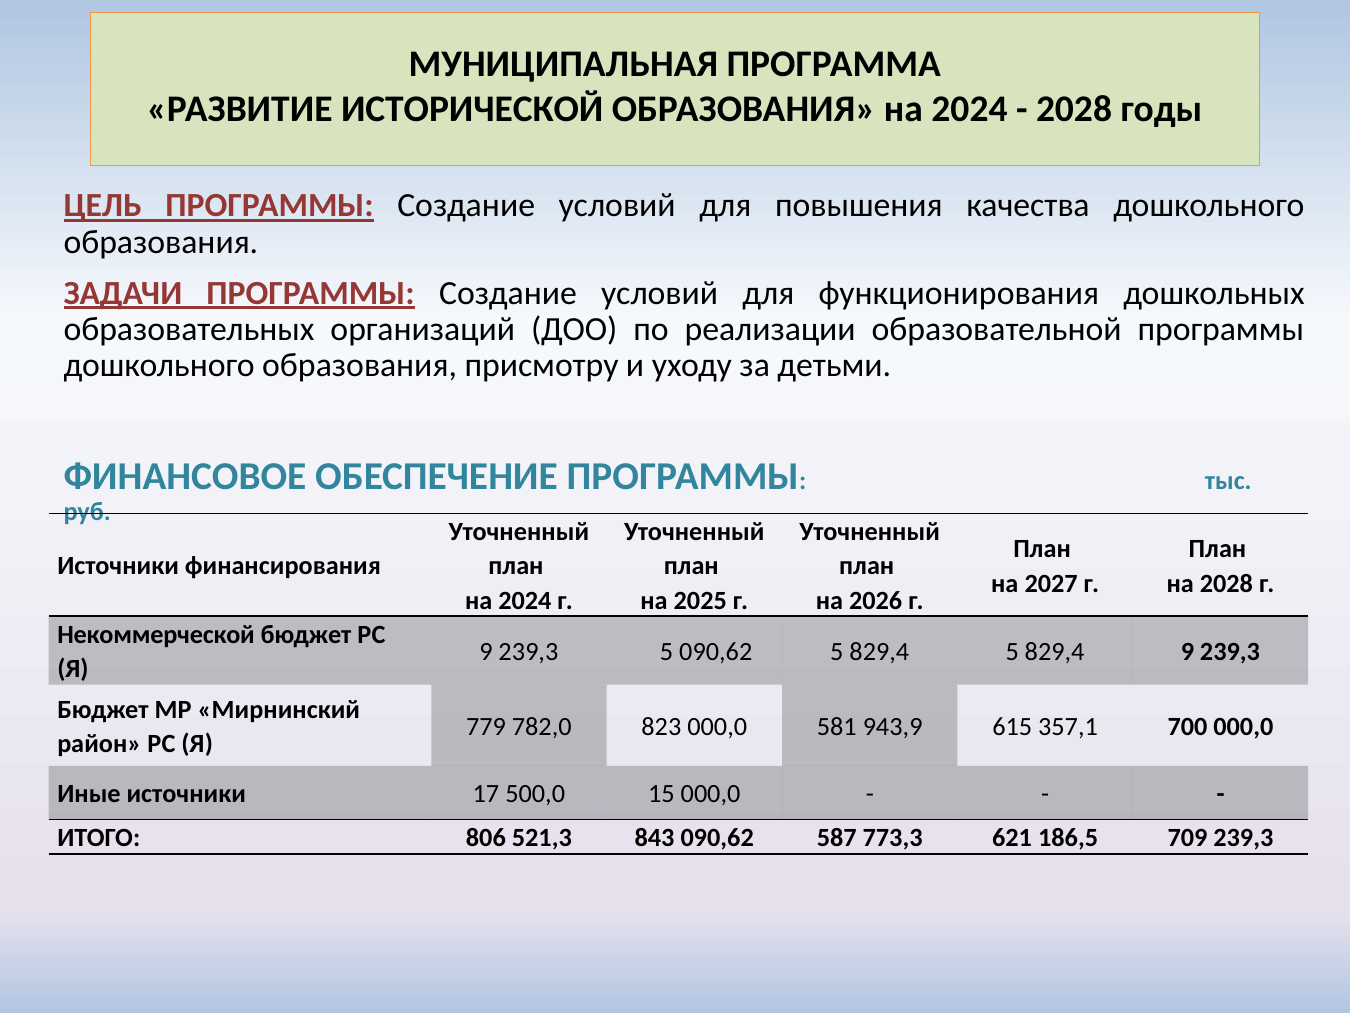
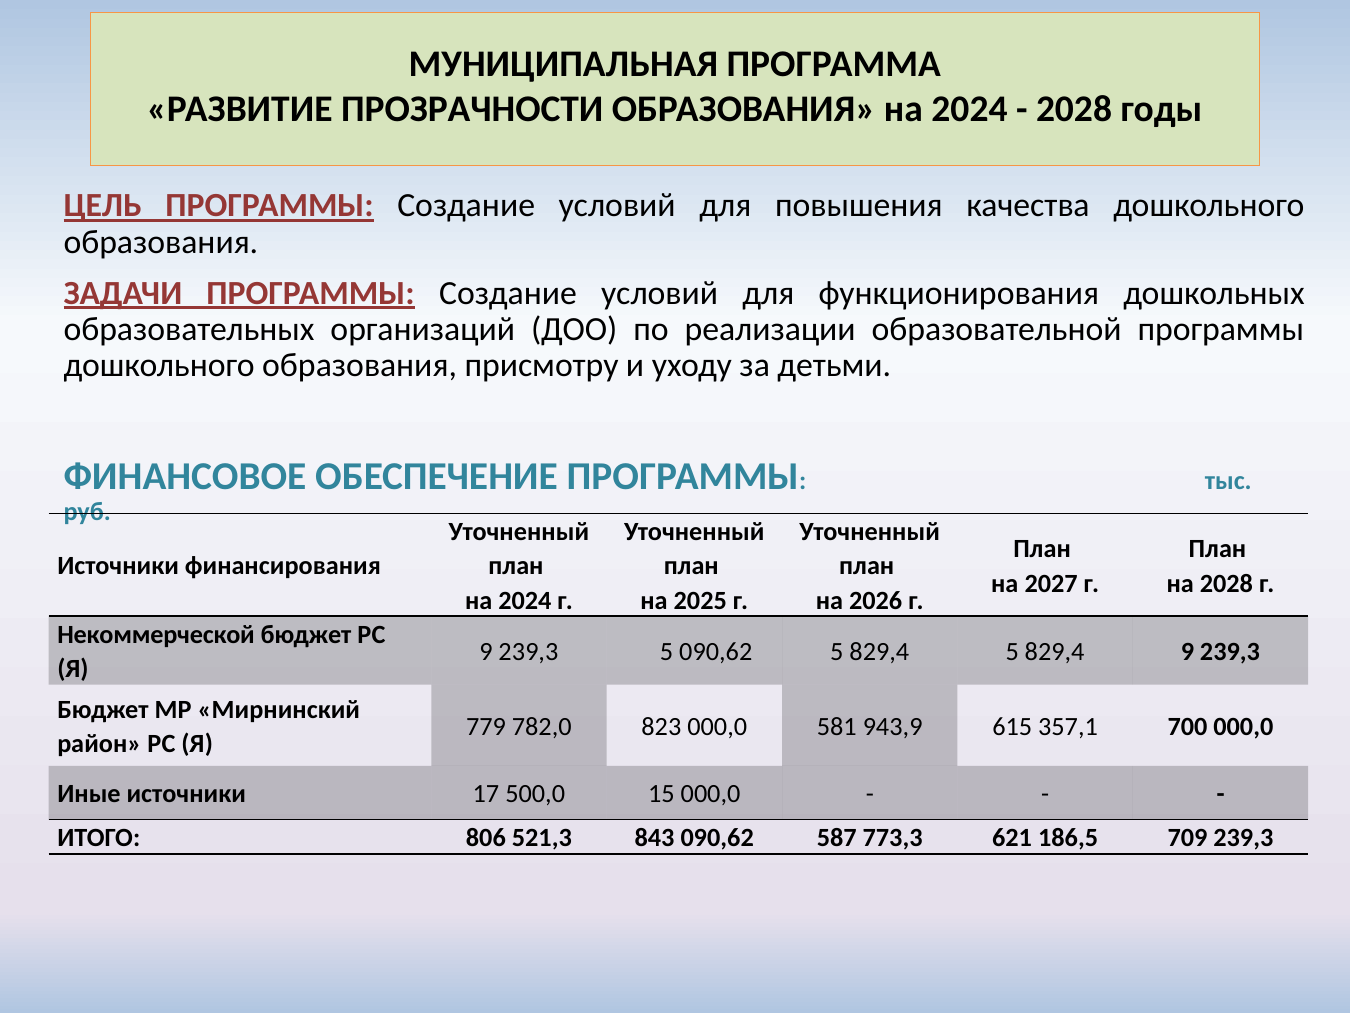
ИСТОРИЧЕСКОЙ: ИСТОРИЧЕСКОЙ -> ПРОЗРАЧНОСТИ
